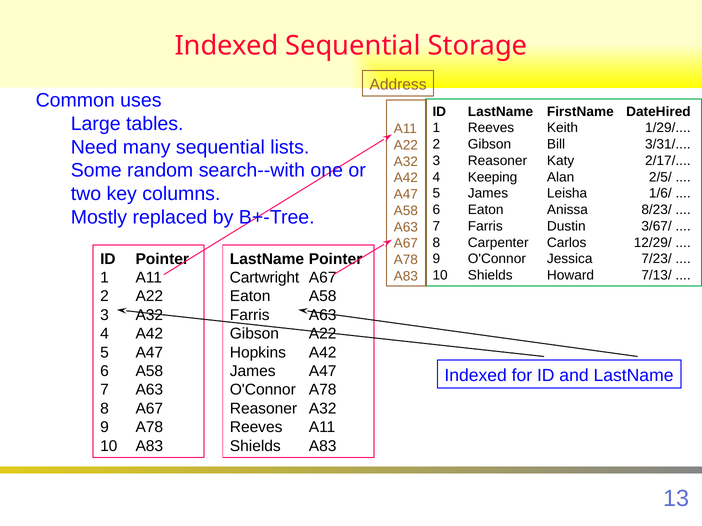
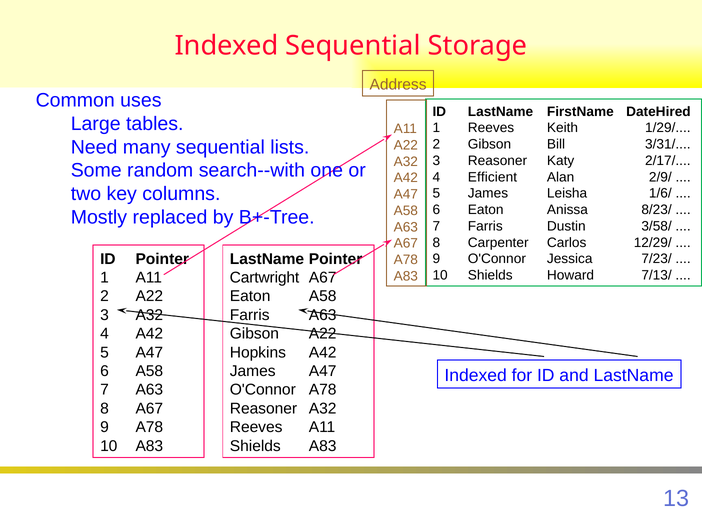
Keeping: Keeping -> Efficient
2/5/: 2/5/ -> 2/9/
3/67/: 3/67/ -> 3/58/
